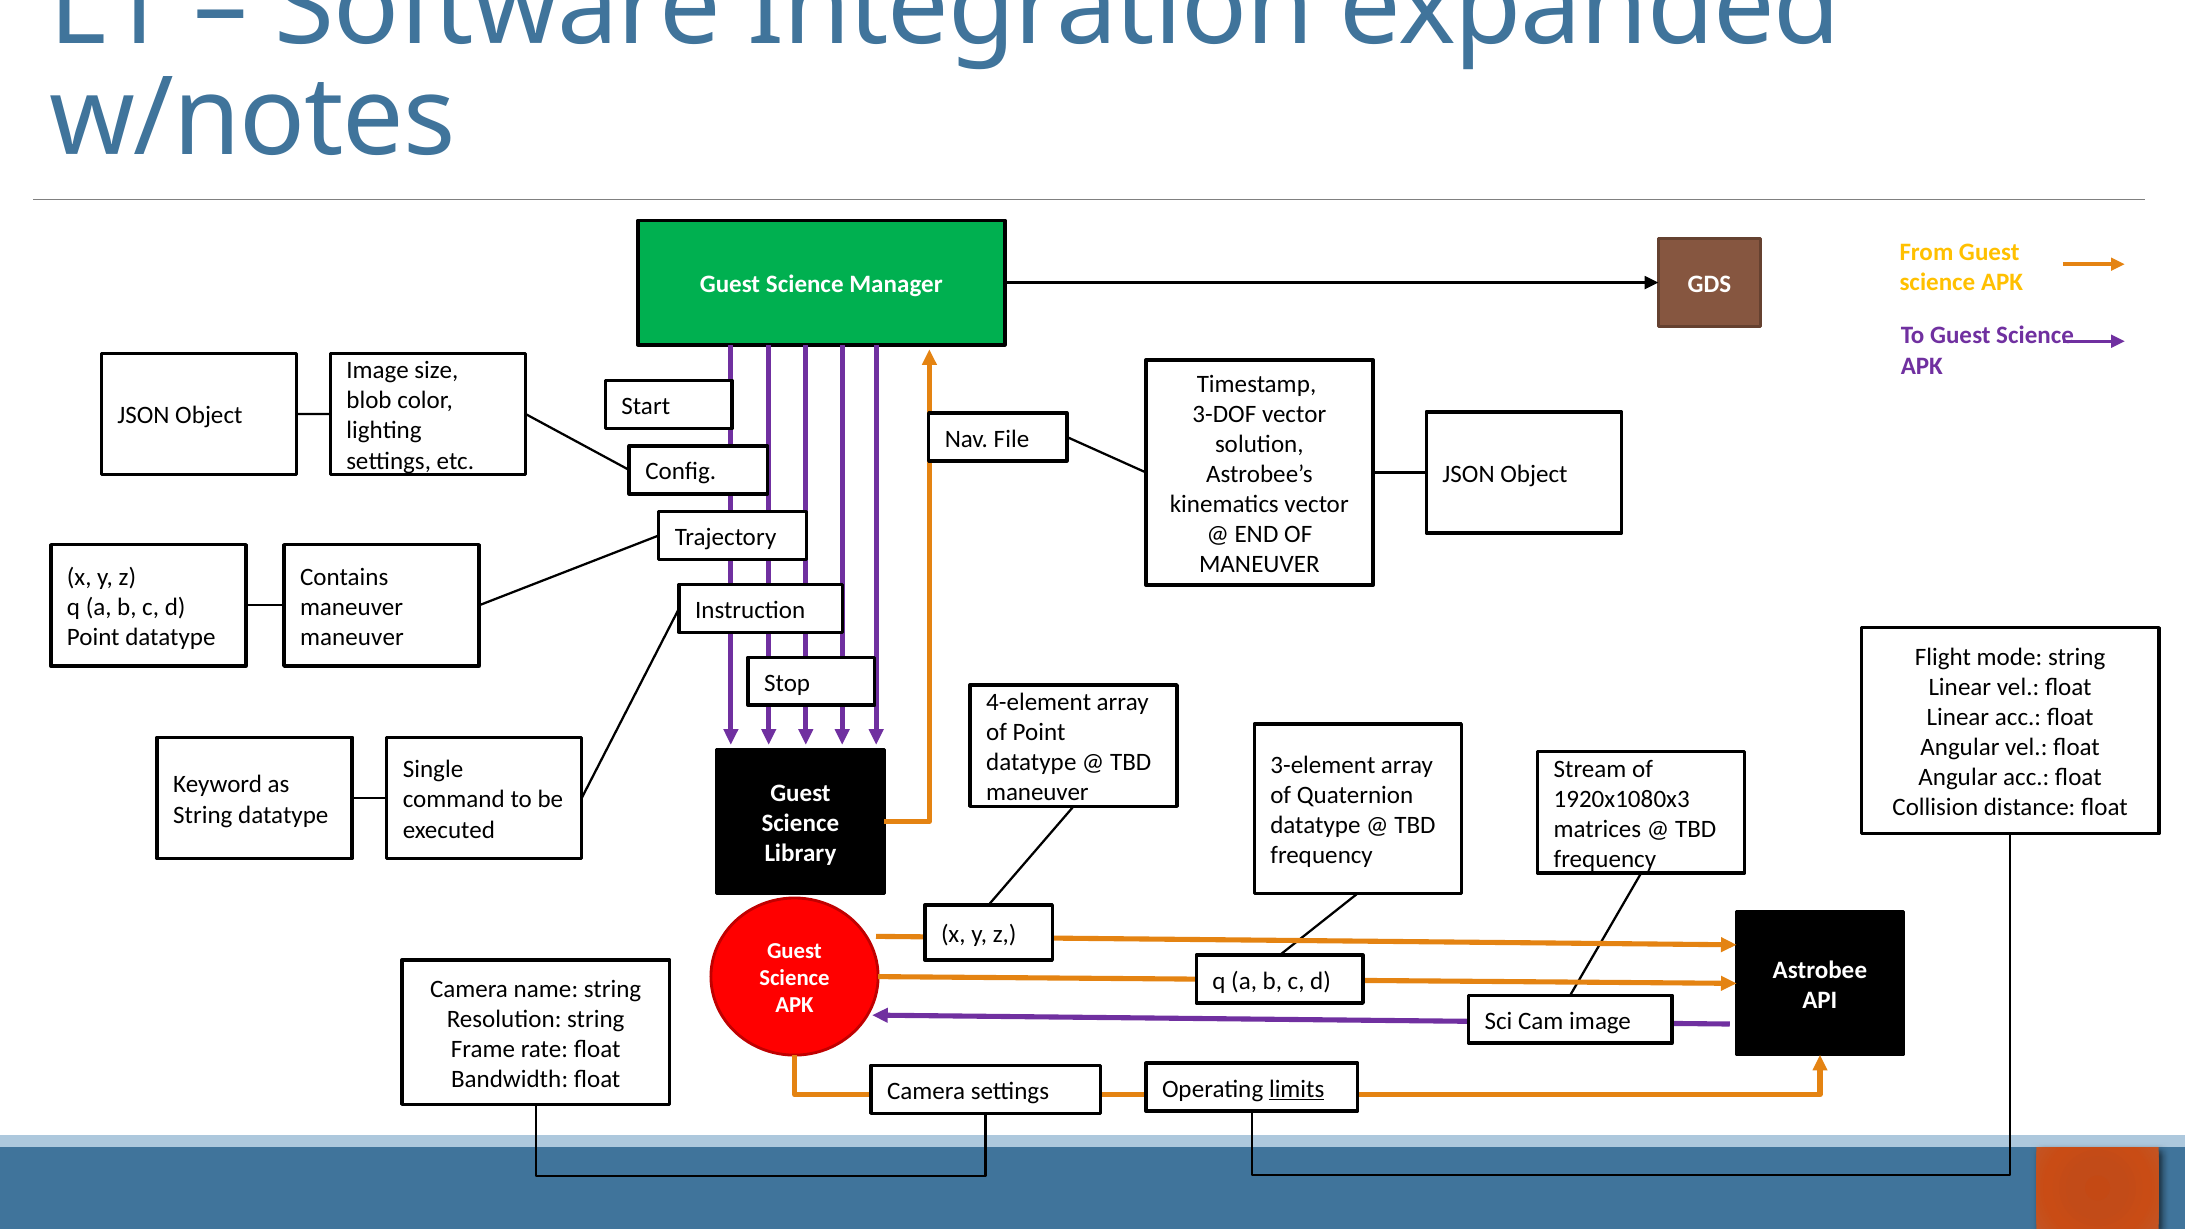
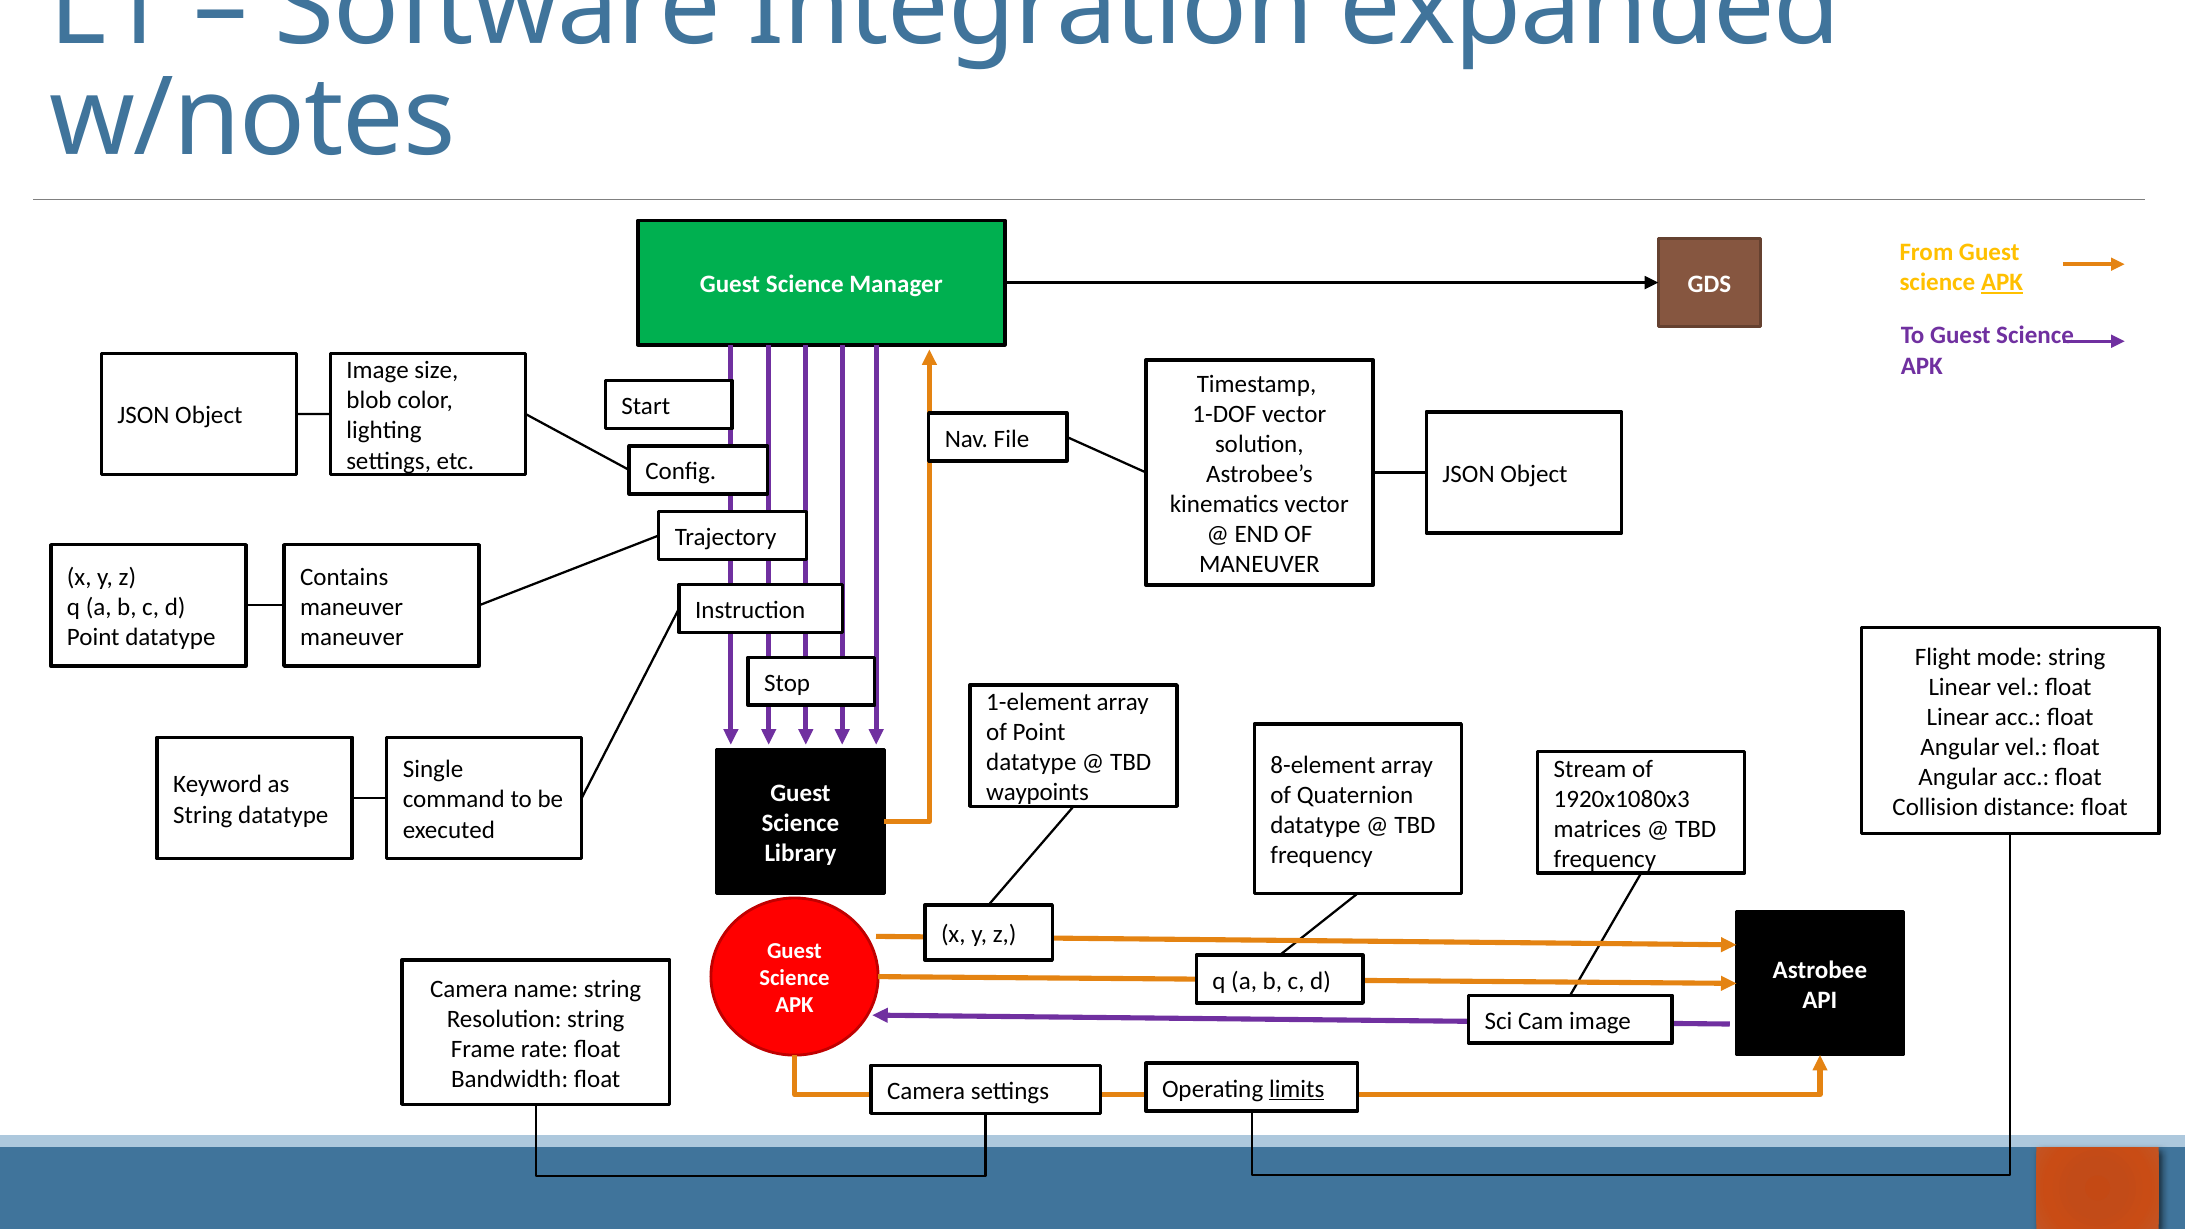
APK at (2002, 282) underline: none -> present
3-DOF: 3-DOF -> 1-DOF
4-element: 4-element -> 1-element
3-element: 3-element -> 8-element
maneuver at (1037, 793): maneuver -> waypoints
